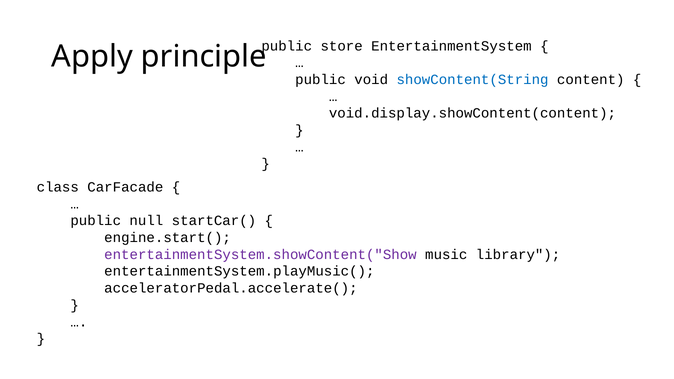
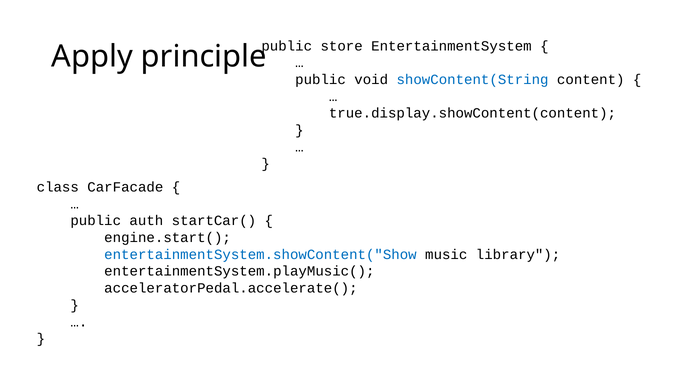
void.display.showContent(content: void.display.showContent(content -> true.display.showContent(content
null: null -> auth
entertainmentSystem.showContent("Show colour: purple -> blue
